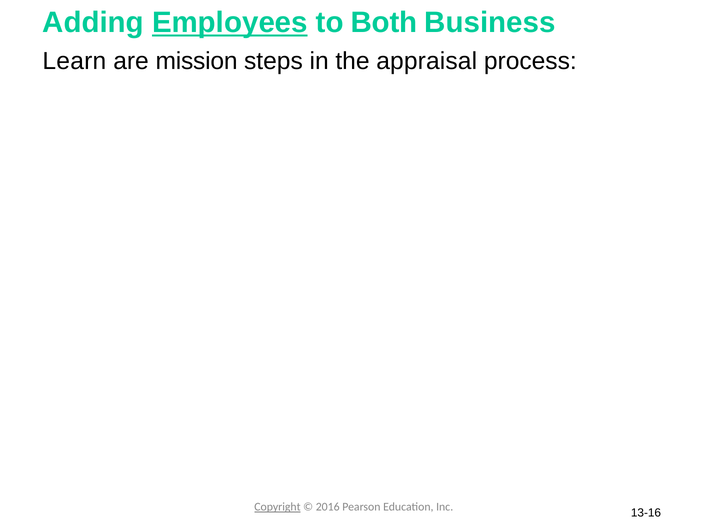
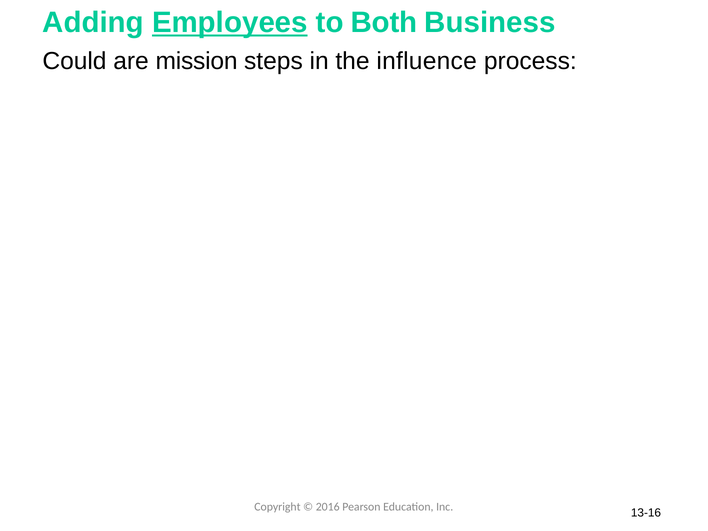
Learn: Learn -> Could
appraisal: appraisal -> influence
Copyright underline: present -> none
